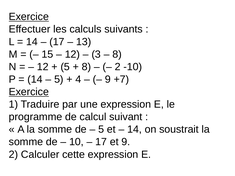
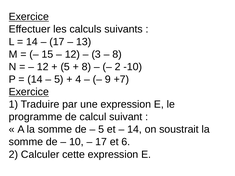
et 9: 9 -> 6
